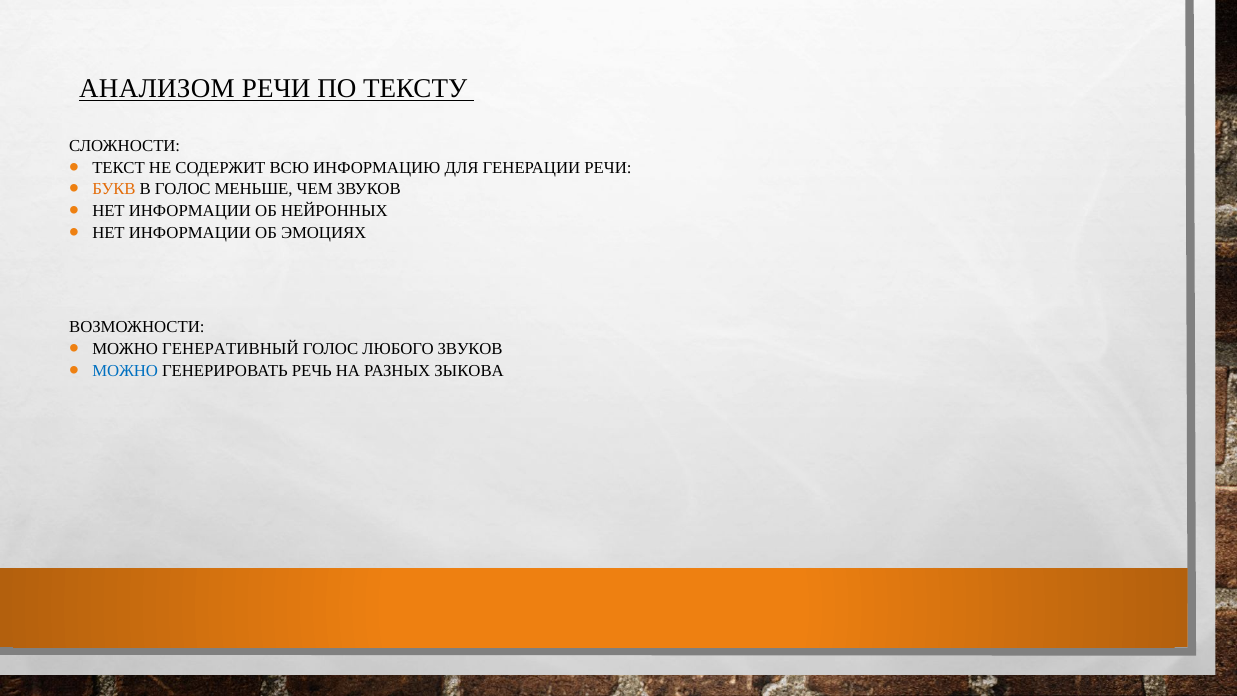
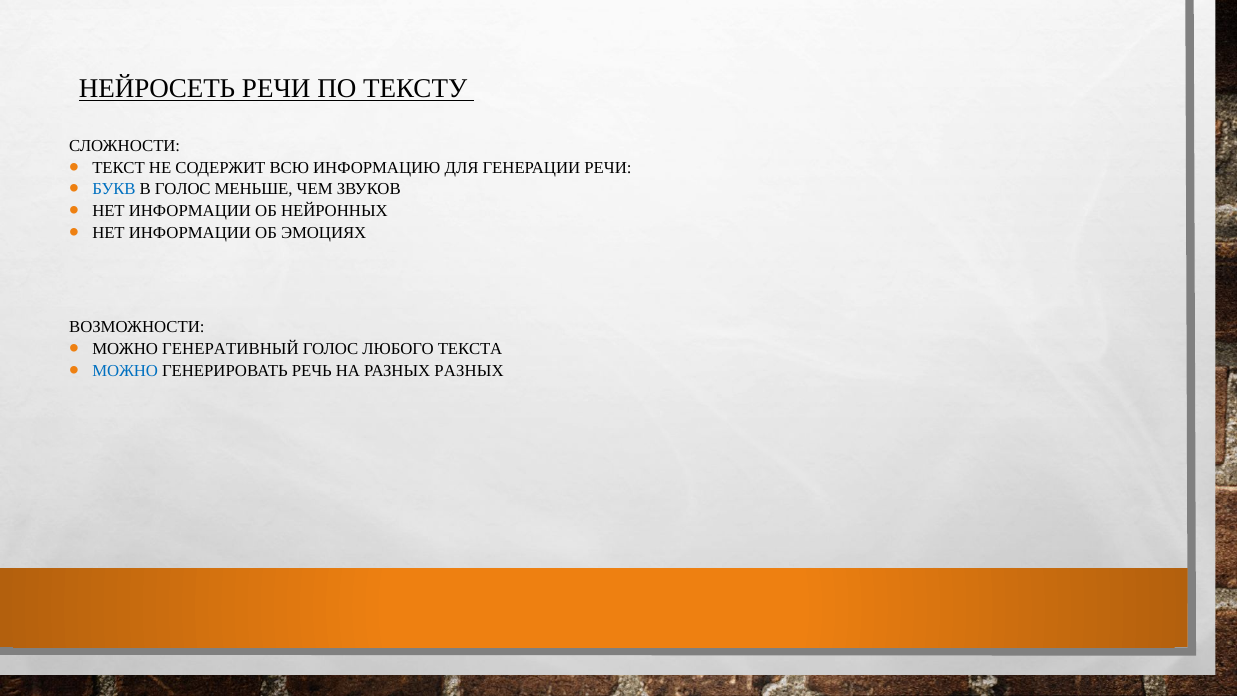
АНАЛИЗОМ: АНАЛИЗОМ -> НЕЙРОСЕТЬ
БУКВ colour: orange -> blue
ЛЮБОГО ЗВУКОВ: ЗВУКОВ -> ТЕКСТА
РАЗНЫХ ЗЫКОВА: ЗЫКОВА -> РАЗНЫХ
